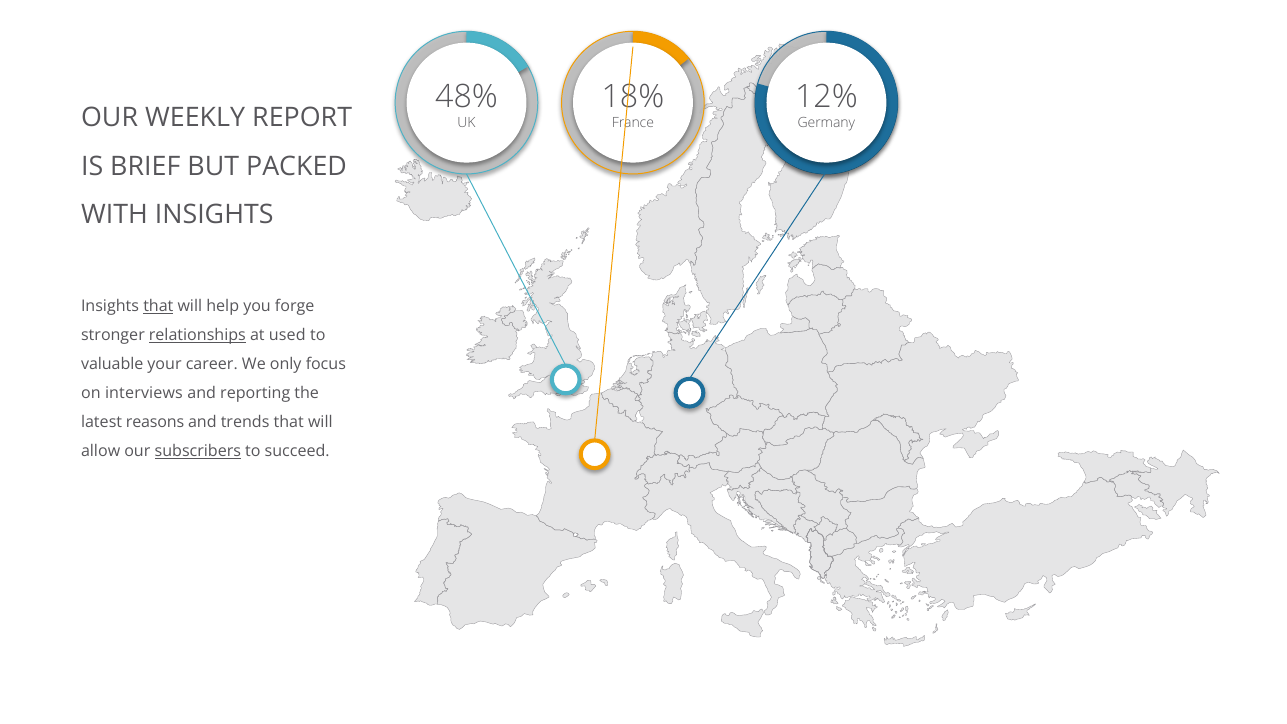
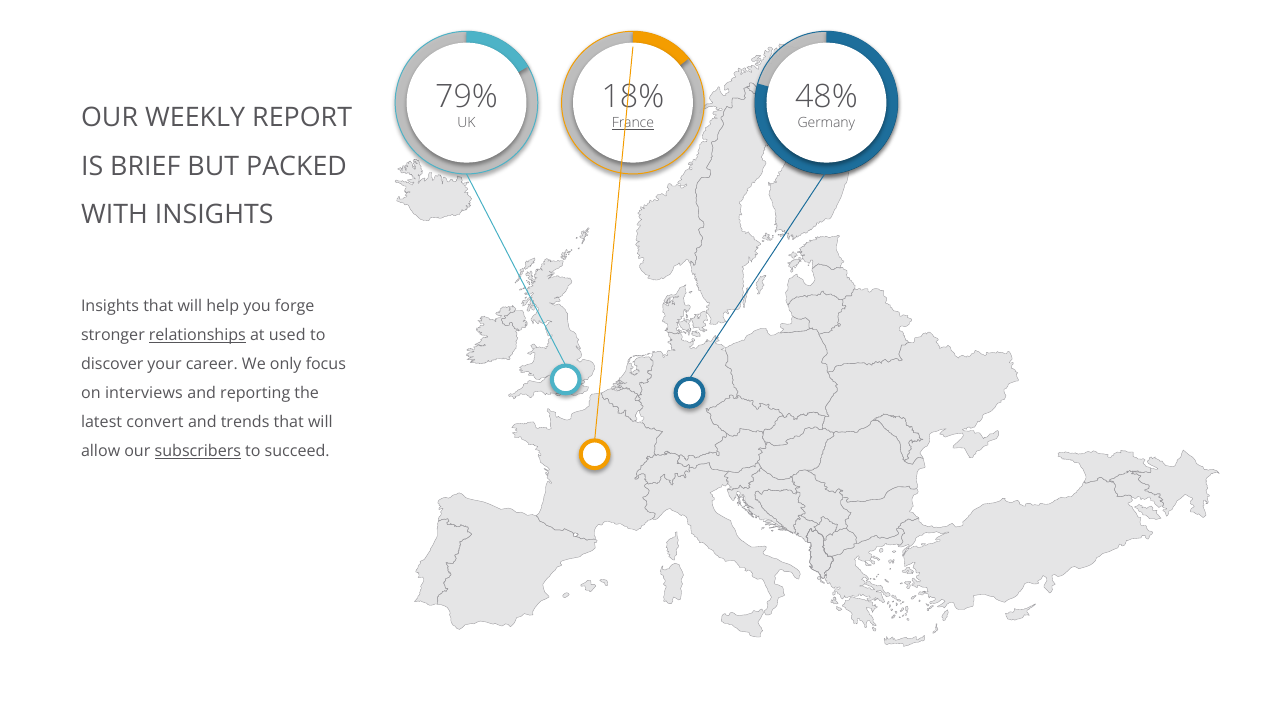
48%: 48% -> 79%
12%: 12% -> 48%
France underline: none -> present
that at (158, 306) underline: present -> none
valuable: valuable -> discover
reasons: reasons -> convert
